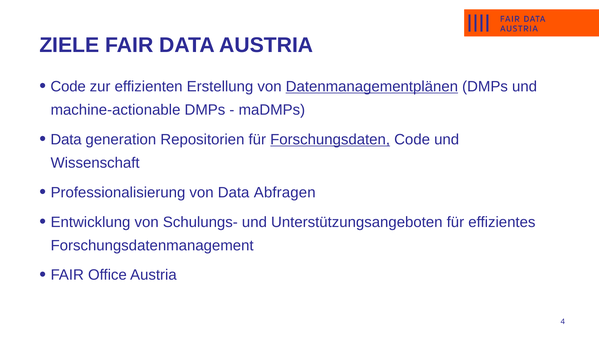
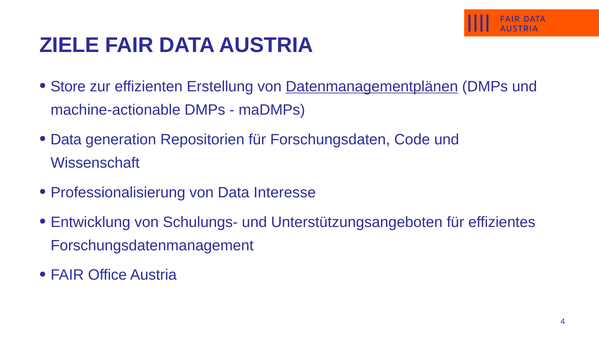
Code at (68, 87): Code -> Store
Forschungsdaten underline: present -> none
Abfragen: Abfragen -> Interesse
